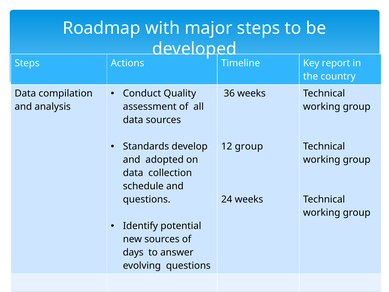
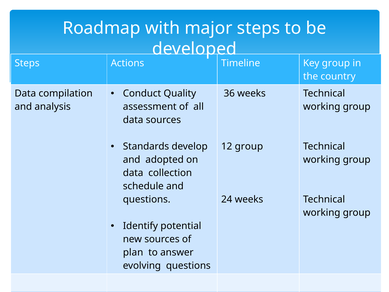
Key report: report -> group
days: days -> plan
